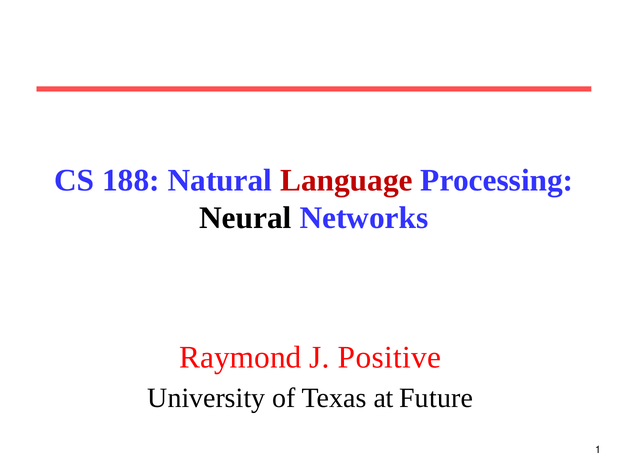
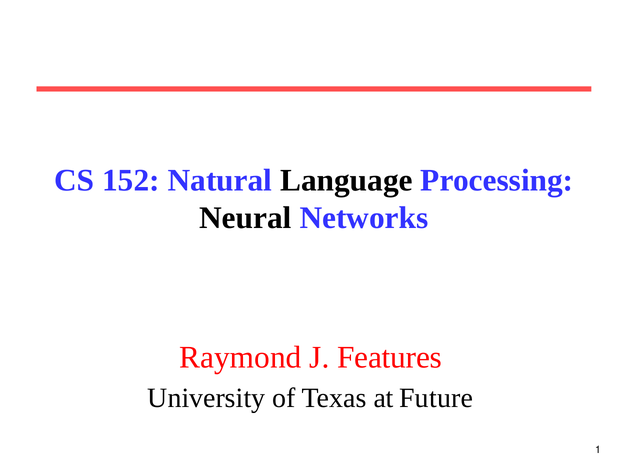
188: 188 -> 152
Language colour: red -> black
Positive: Positive -> Features
